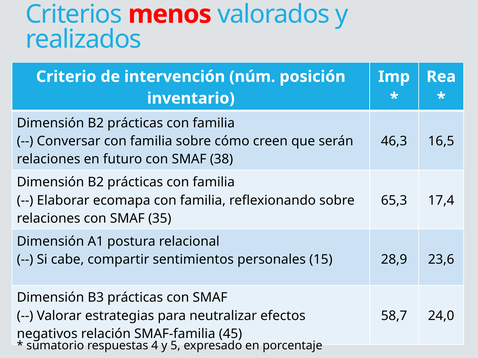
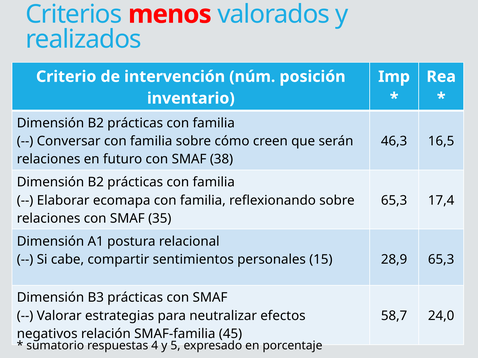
28,9 23,6: 23,6 -> 65,3
